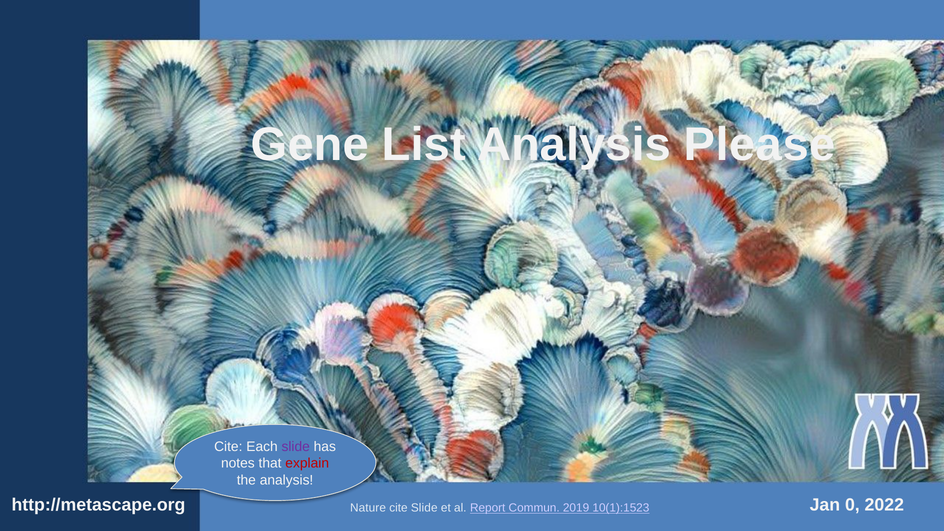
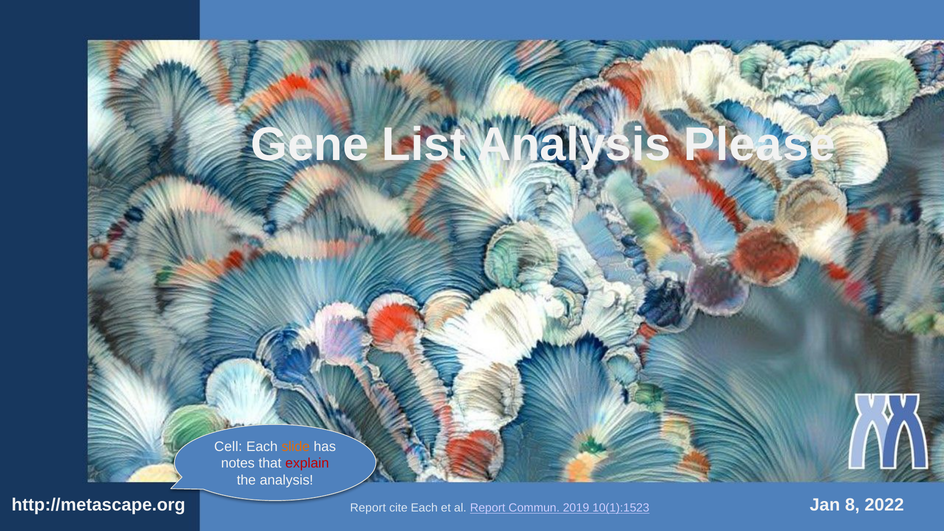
Cite at (228, 447): Cite -> Cell
slide at (296, 447) colour: purple -> orange
0: 0 -> 8
Nature at (368, 508): Nature -> Report
cite Slide: Slide -> Each
